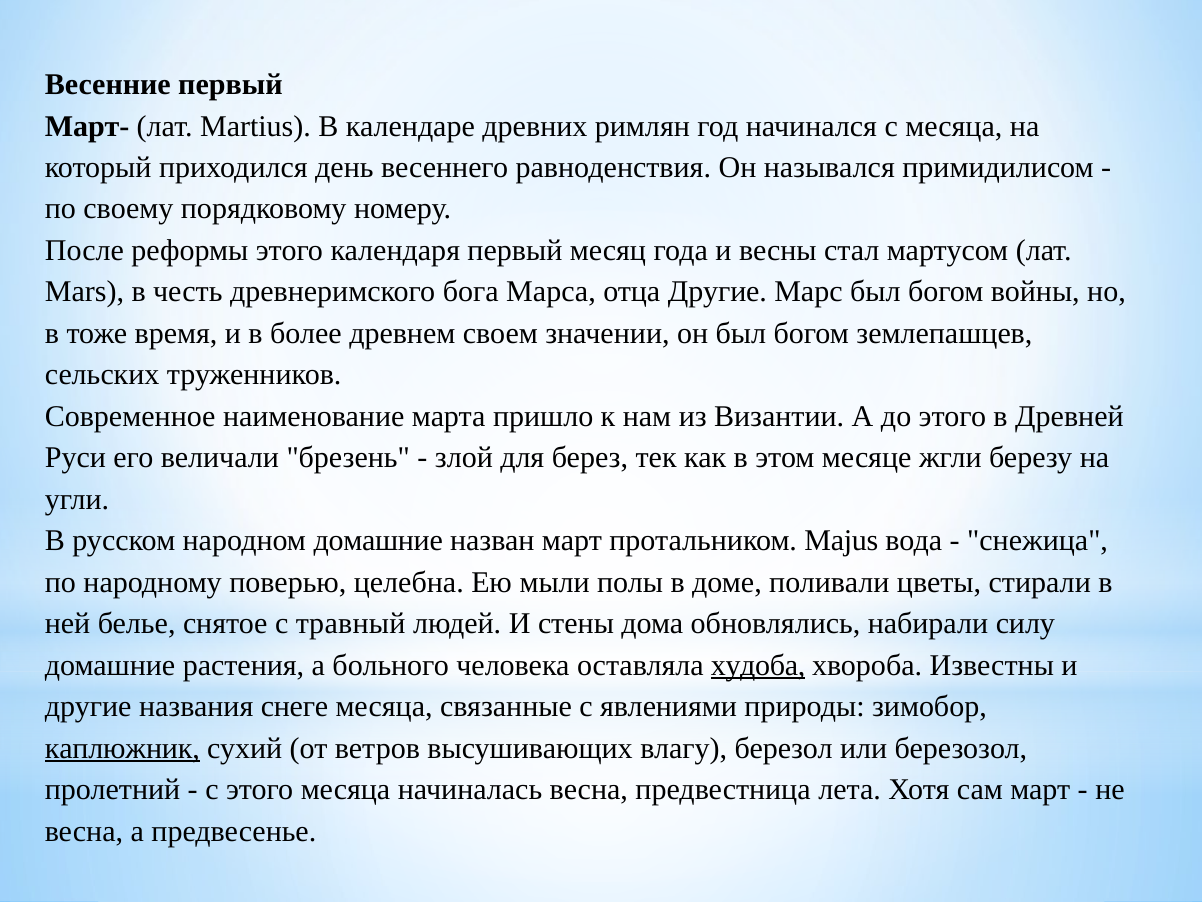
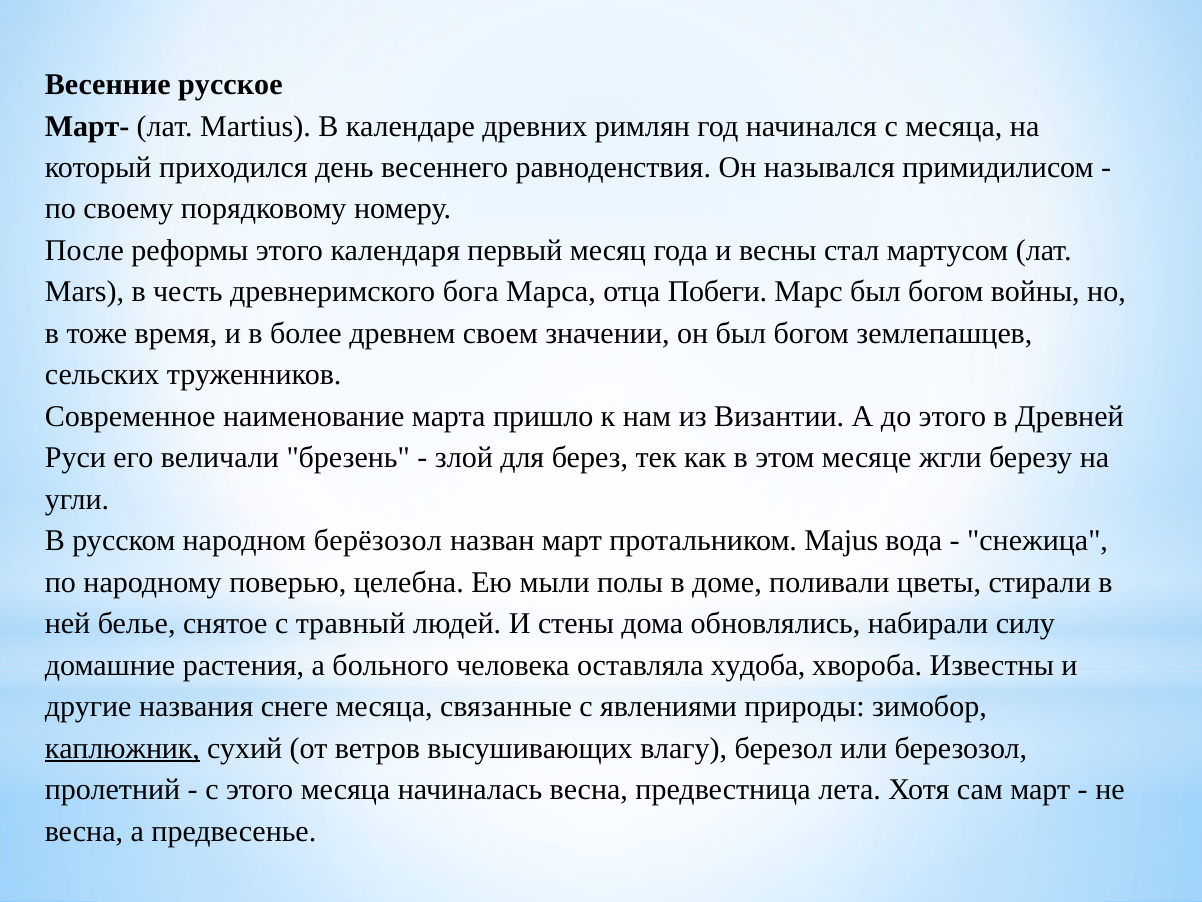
Весенние первый: первый -> русское
отца Другие: Другие -> Побеги
народном домашние: домашние -> берёзозол
худоба underline: present -> none
